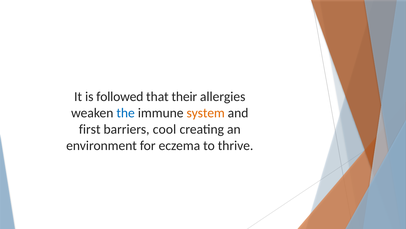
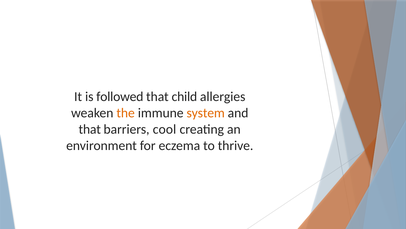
their: their -> child
the colour: blue -> orange
first at (90, 129): first -> that
